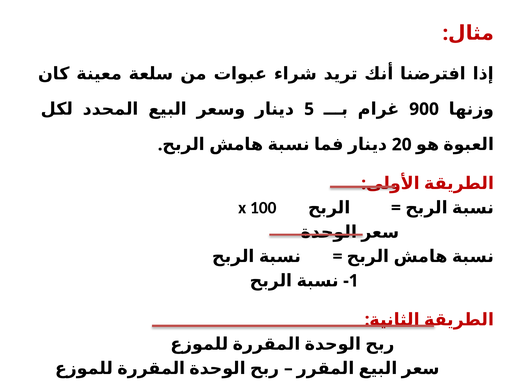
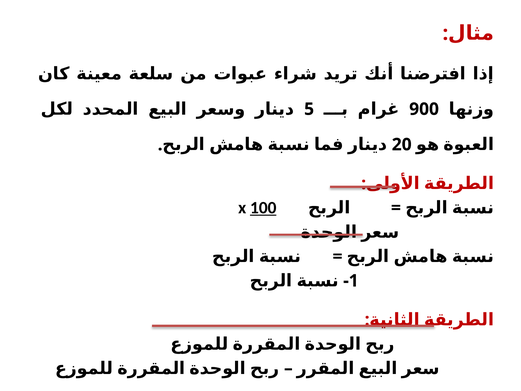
100 underline: none -> present
